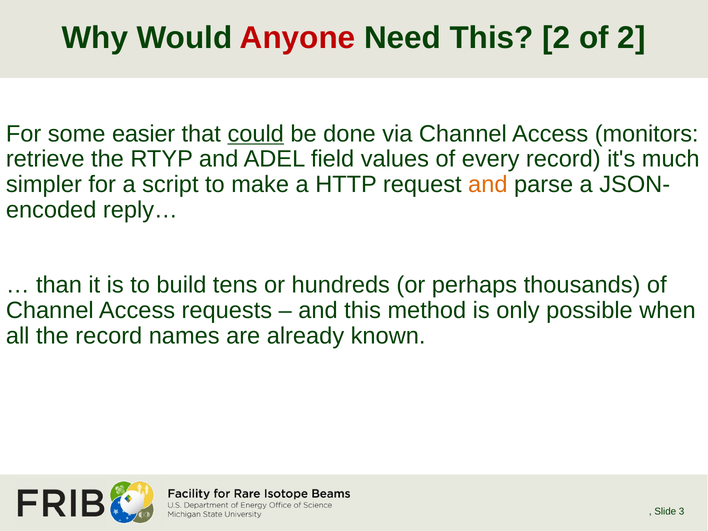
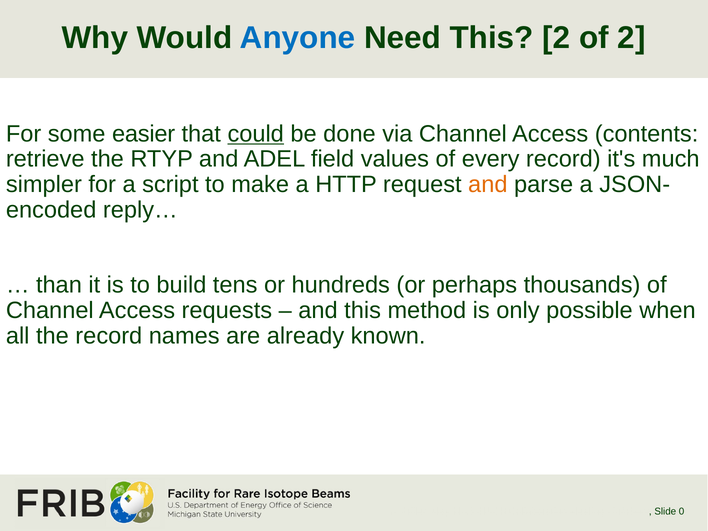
Anyone colour: red -> blue
monitors: monitors -> contents
3: 3 -> 0
